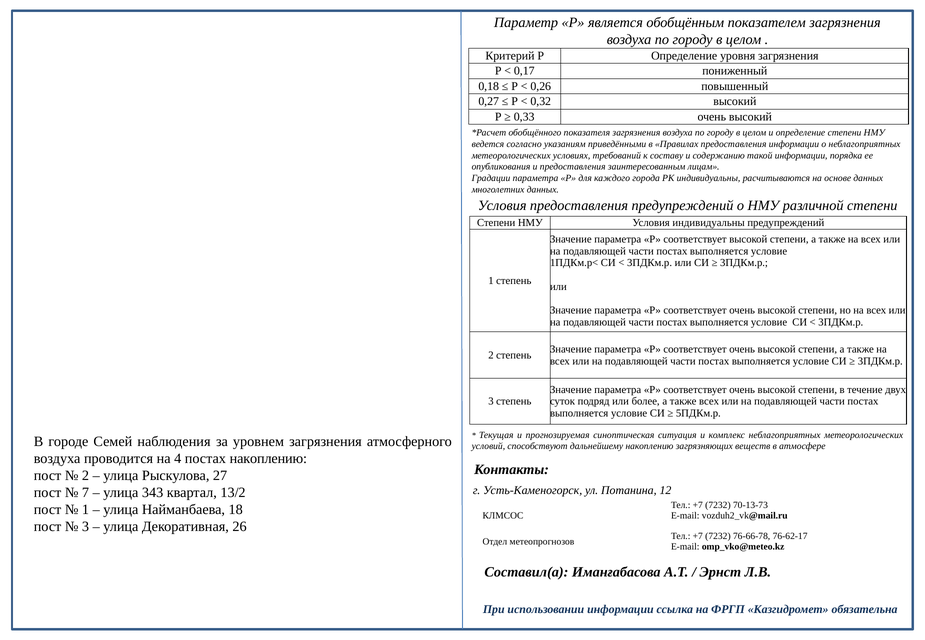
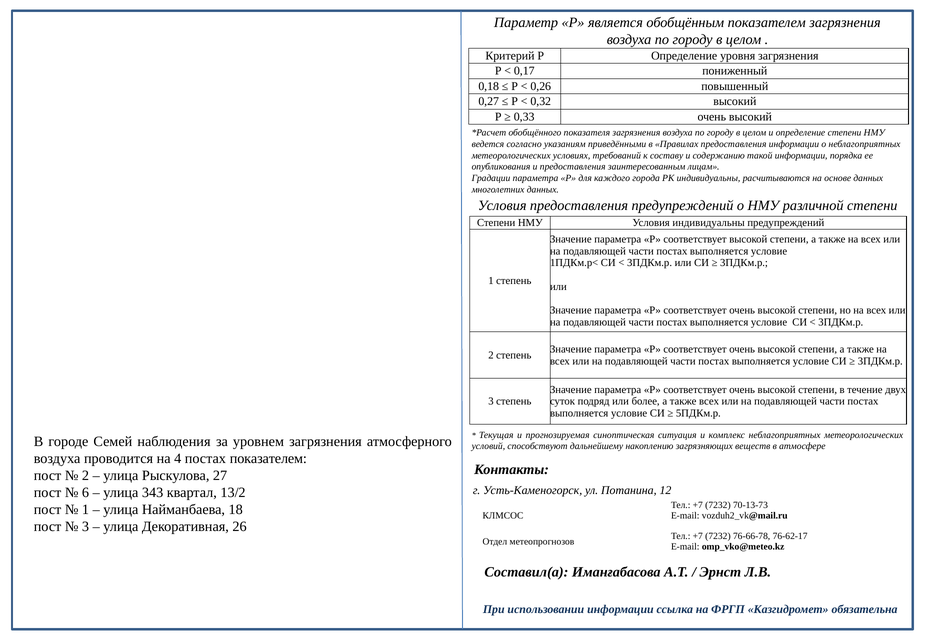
постах накоплению: накоплению -> показателем
7: 7 -> 6
